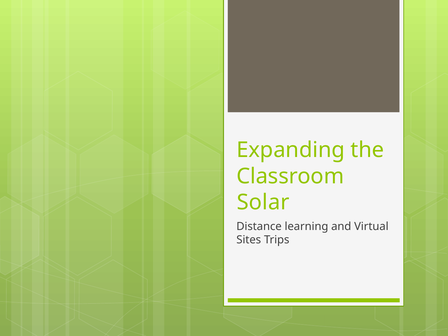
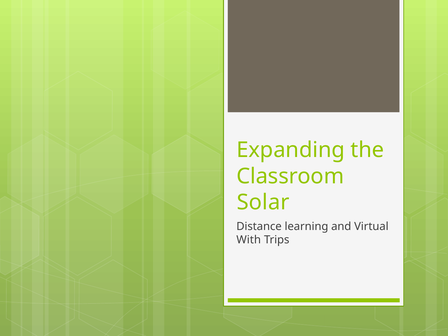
Sites: Sites -> With
